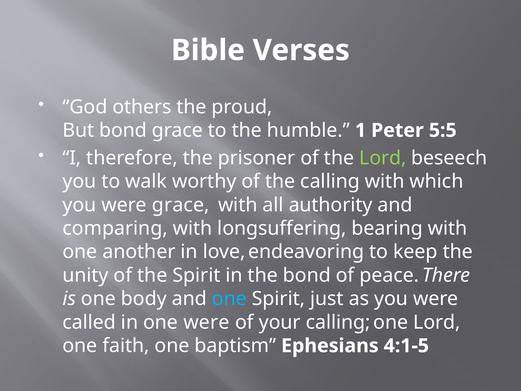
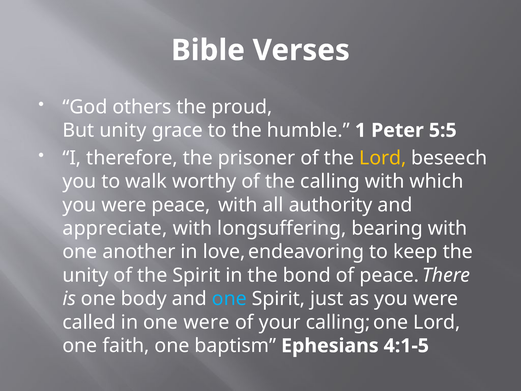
But bond: bond -> unity
Lord at (383, 158) colour: light green -> yellow
were grace: grace -> peace
comparing: comparing -> appreciate
